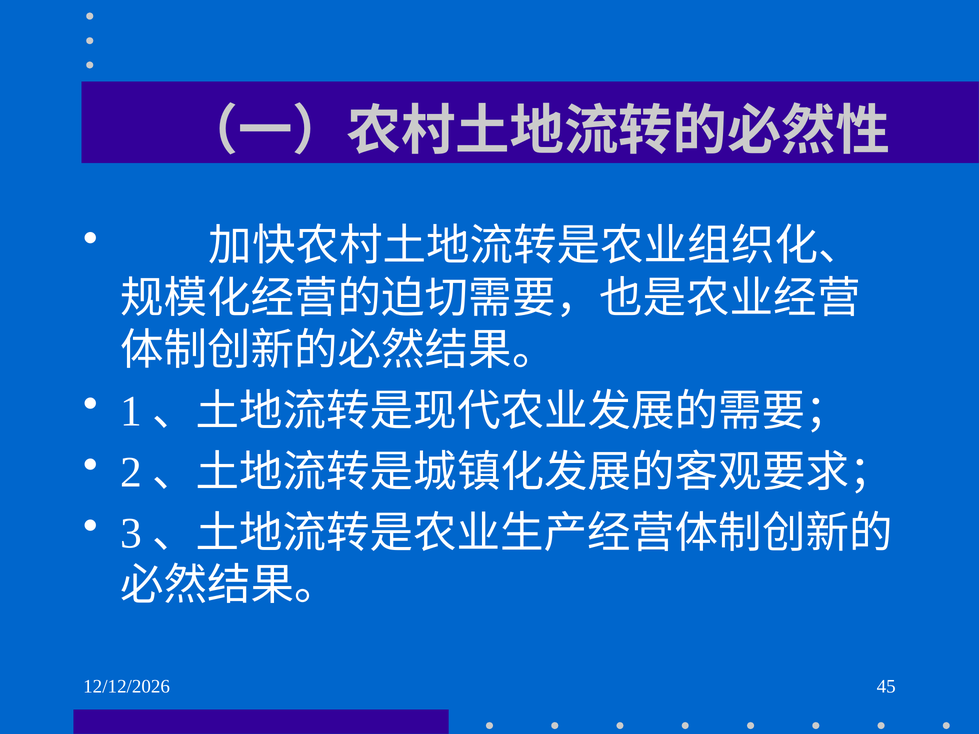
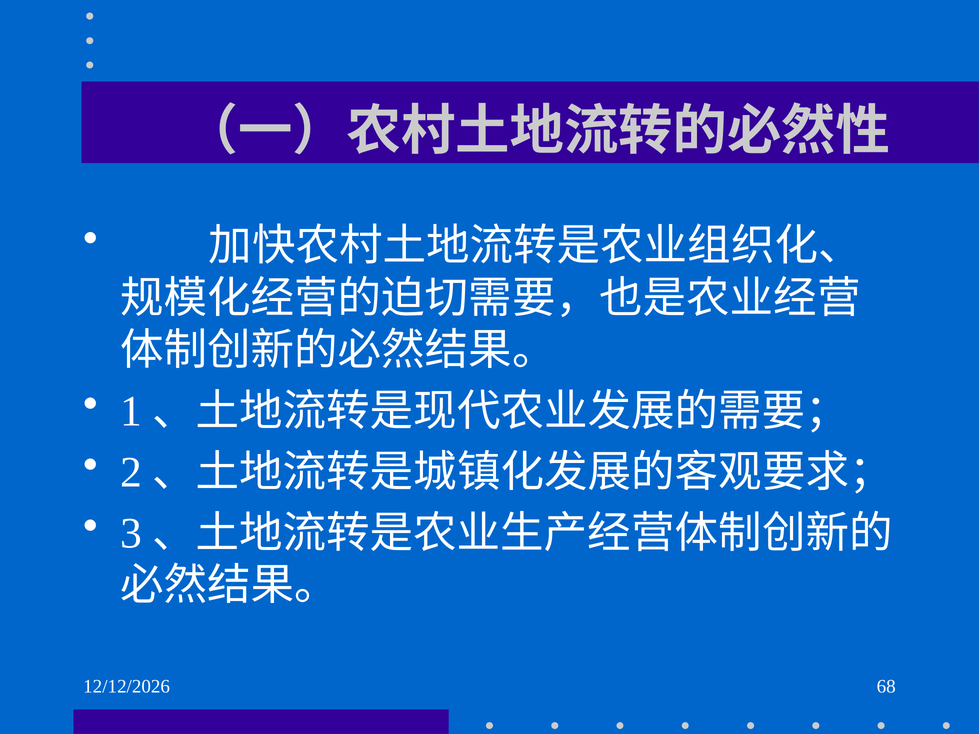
45: 45 -> 68
